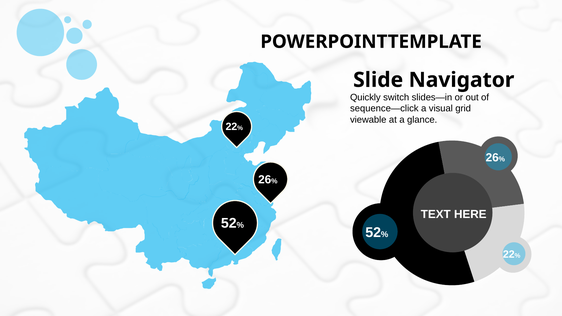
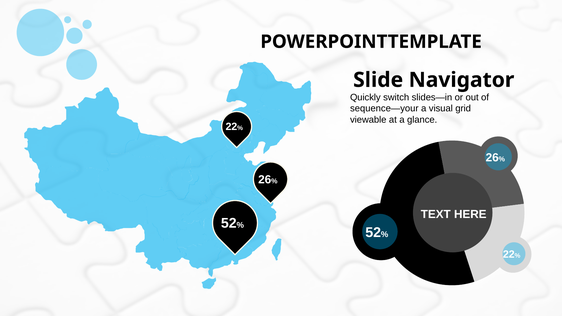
sequence—click: sequence—click -> sequence—your
